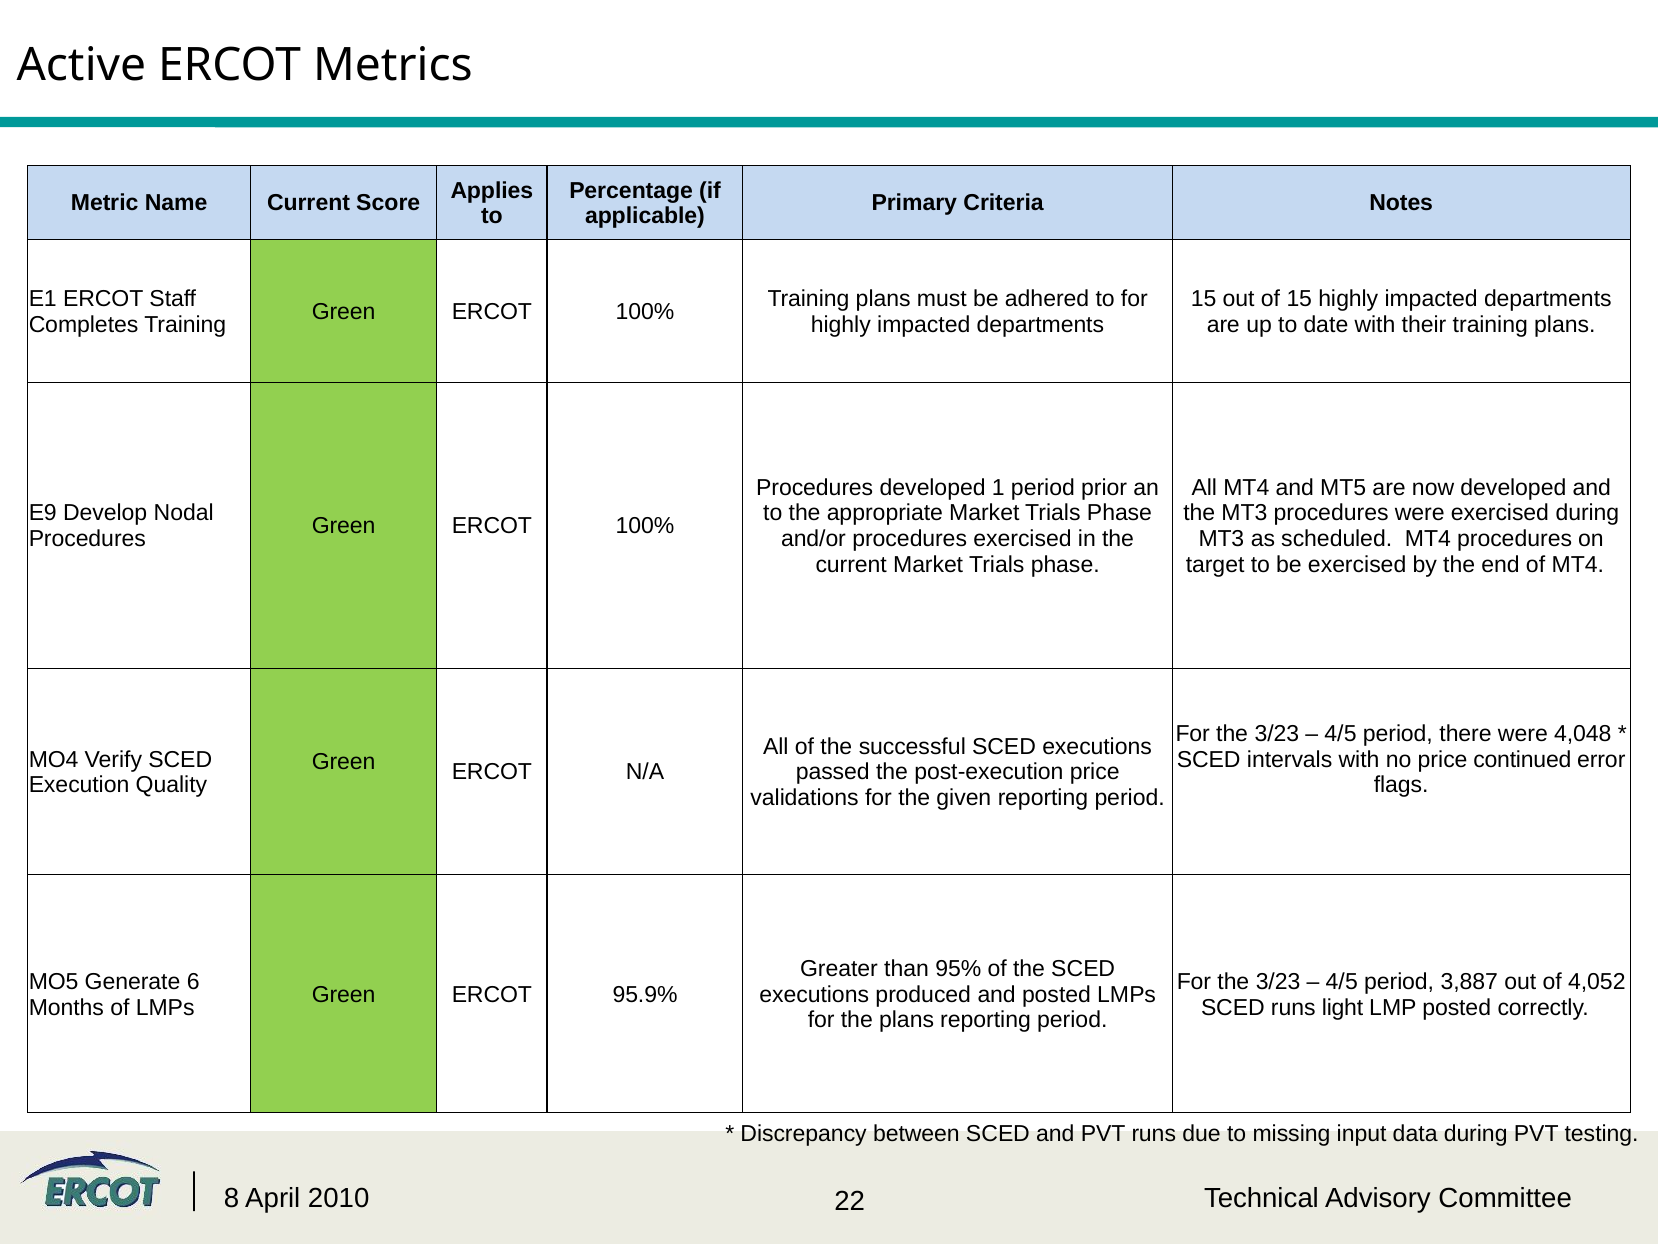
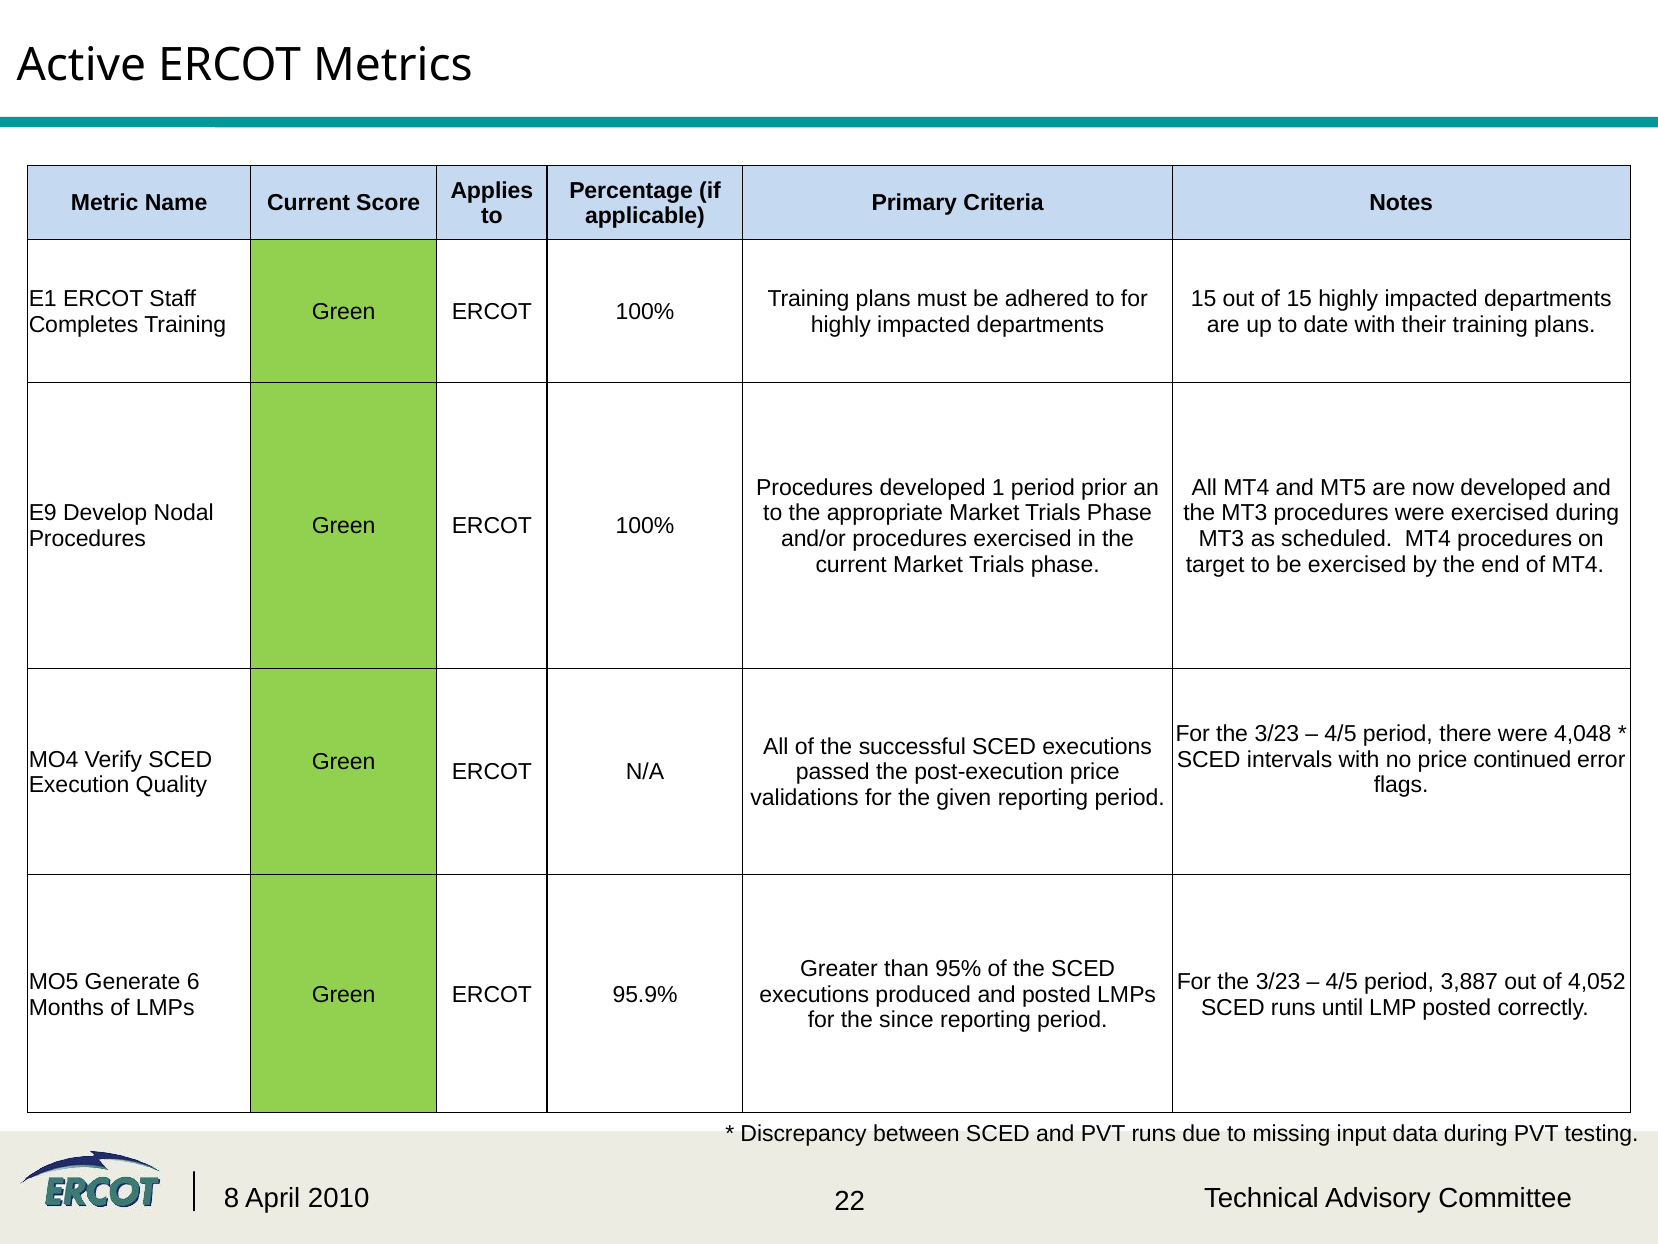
light: light -> until
the plans: plans -> since
